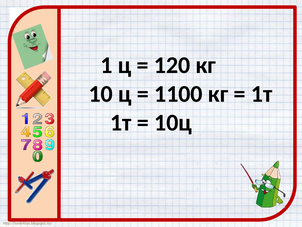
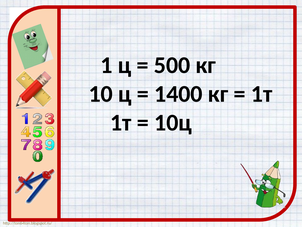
120: 120 -> 500
1100: 1100 -> 1400
